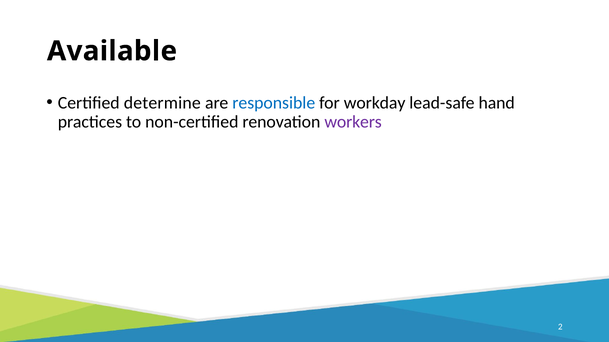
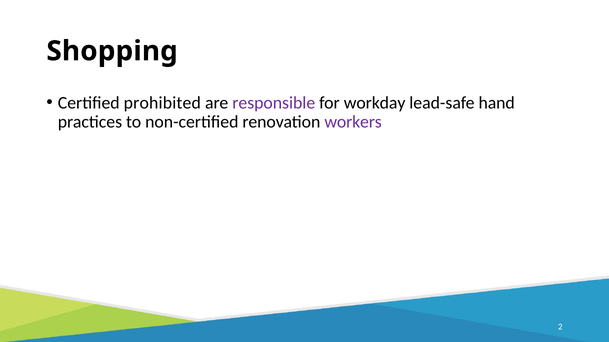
Available: Available -> Shopping
determine: determine -> prohibited
responsible colour: blue -> purple
